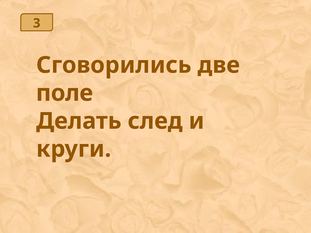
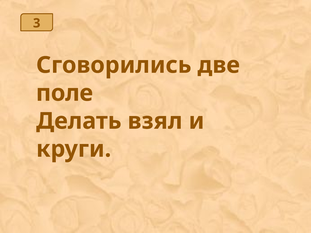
след: след -> взял
